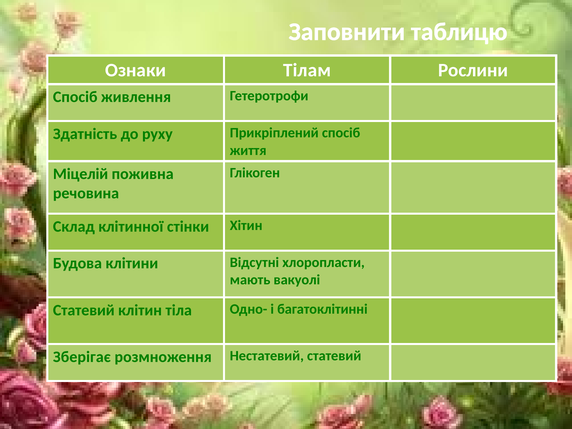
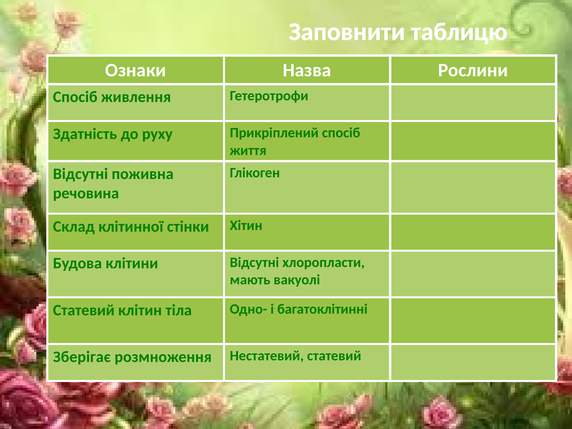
Тілам: Тілам -> Назва
Міцелій at (81, 174): Міцелій -> Відсутні
